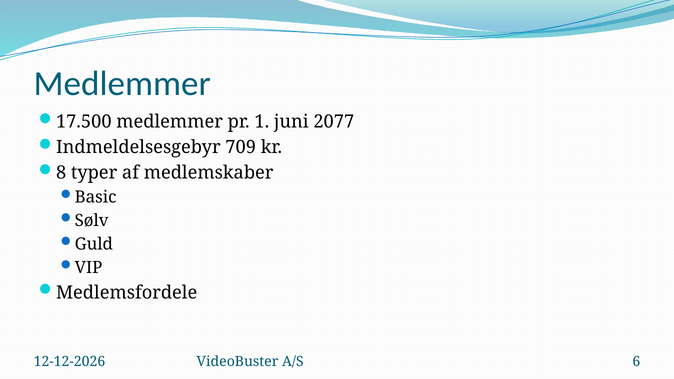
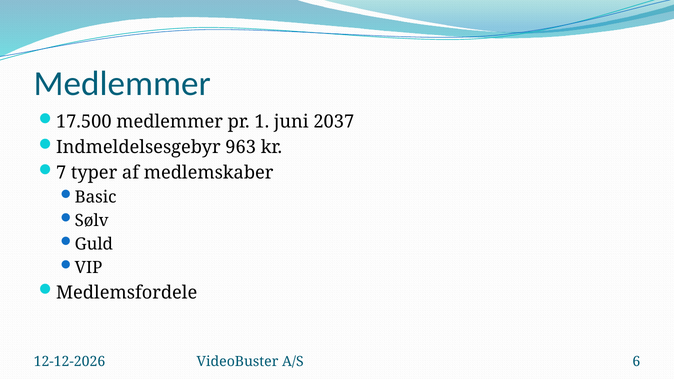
2077: 2077 -> 2037
709: 709 -> 963
8: 8 -> 7
